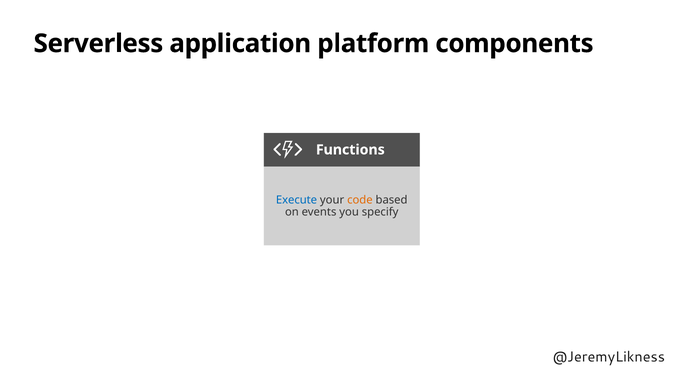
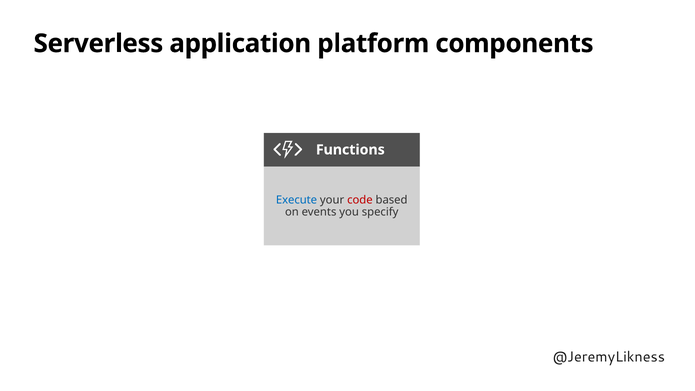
code colour: orange -> red
